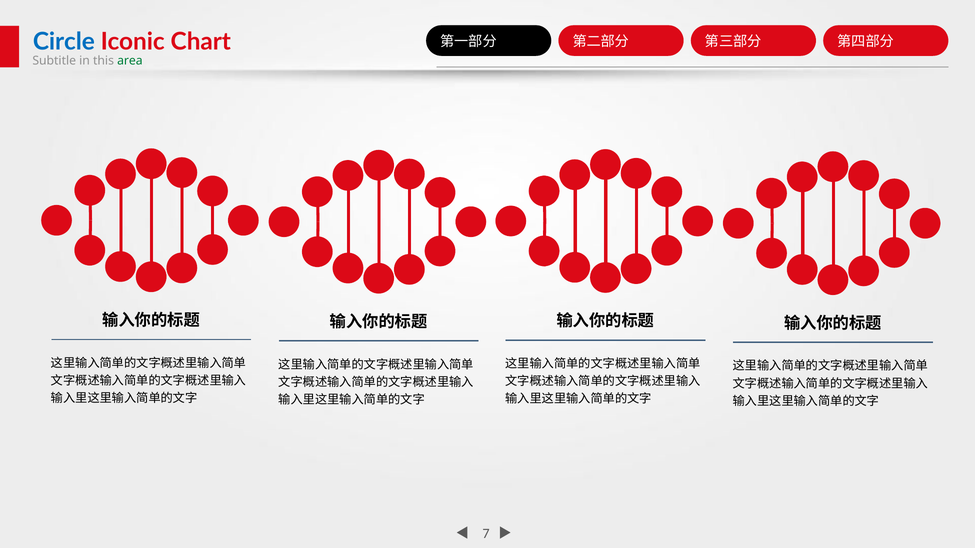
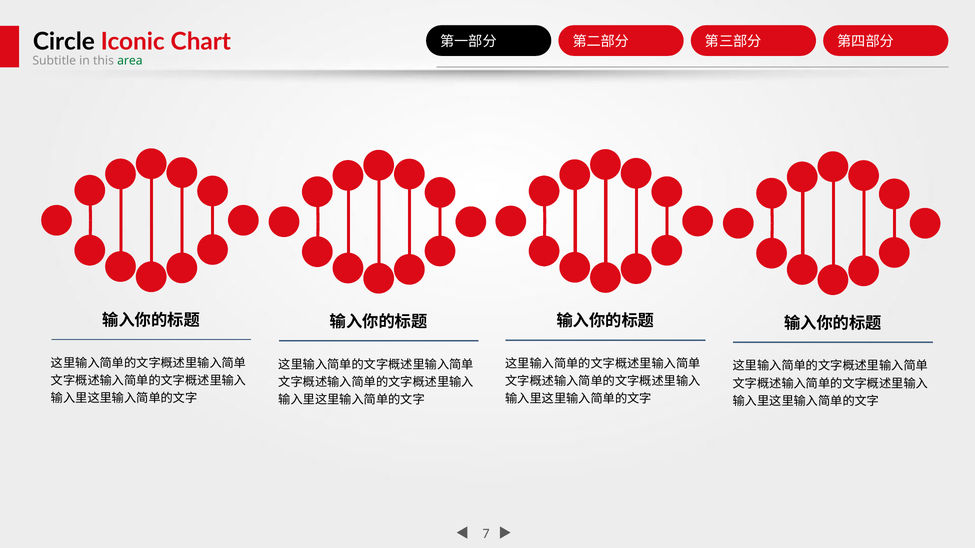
Circle colour: blue -> black
